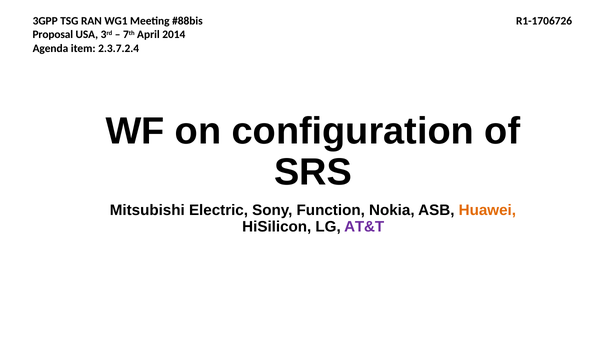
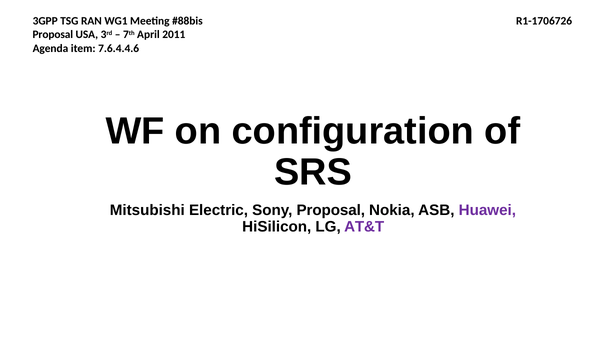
2014: 2014 -> 2011
2.3.7.2.4: 2.3.7.2.4 -> 7.6.4.4.6
Sony Function: Function -> Proposal
Huawei colour: orange -> purple
